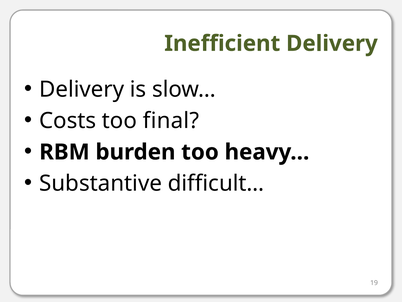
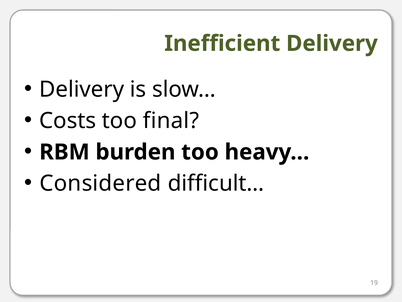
Substantive: Substantive -> Considered
